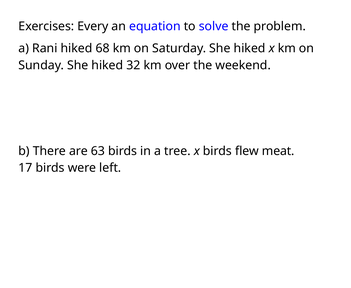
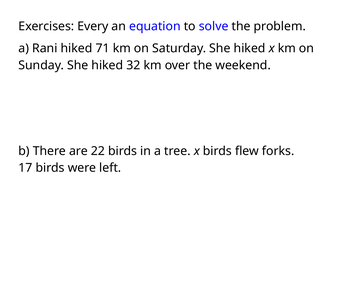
68: 68 -> 71
63: 63 -> 22
meat: meat -> forks
